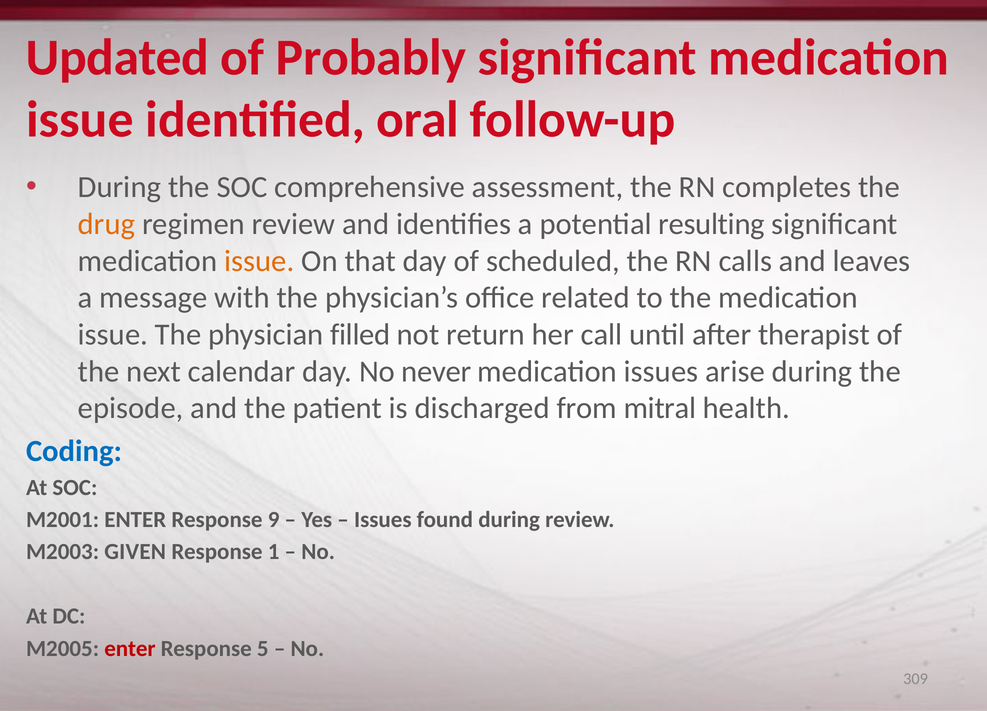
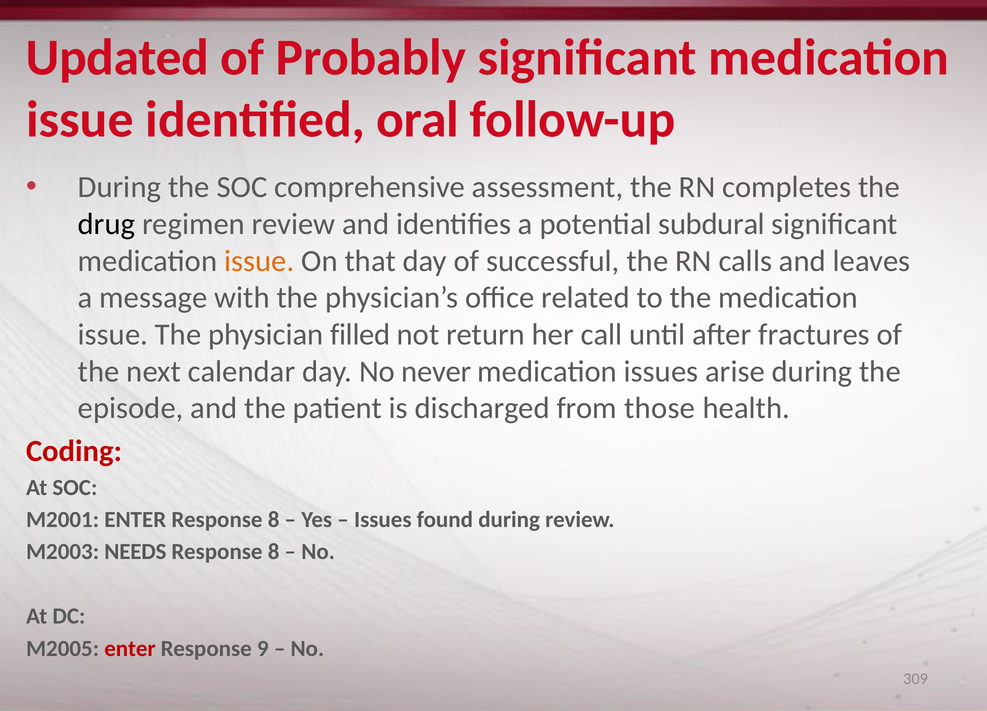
drug colour: orange -> black
resulting: resulting -> subdural
scheduled: scheduled -> successful
therapist: therapist -> fractures
mitral: mitral -> those
Coding colour: blue -> red
ENTER Response 9: 9 -> 8
GIVEN: GIVEN -> NEEDS
1 at (274, 552): 1 -> 8
5: 5 -> 9
